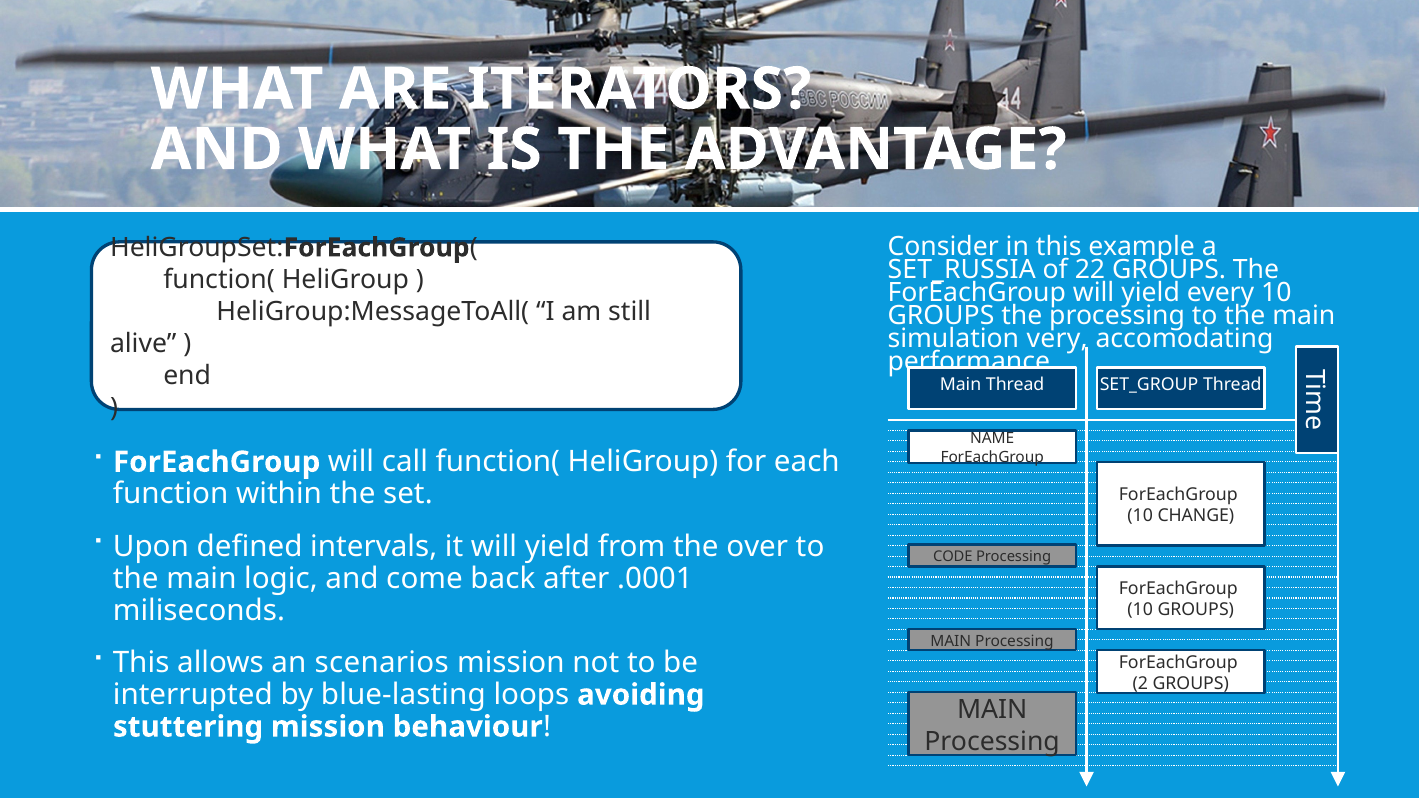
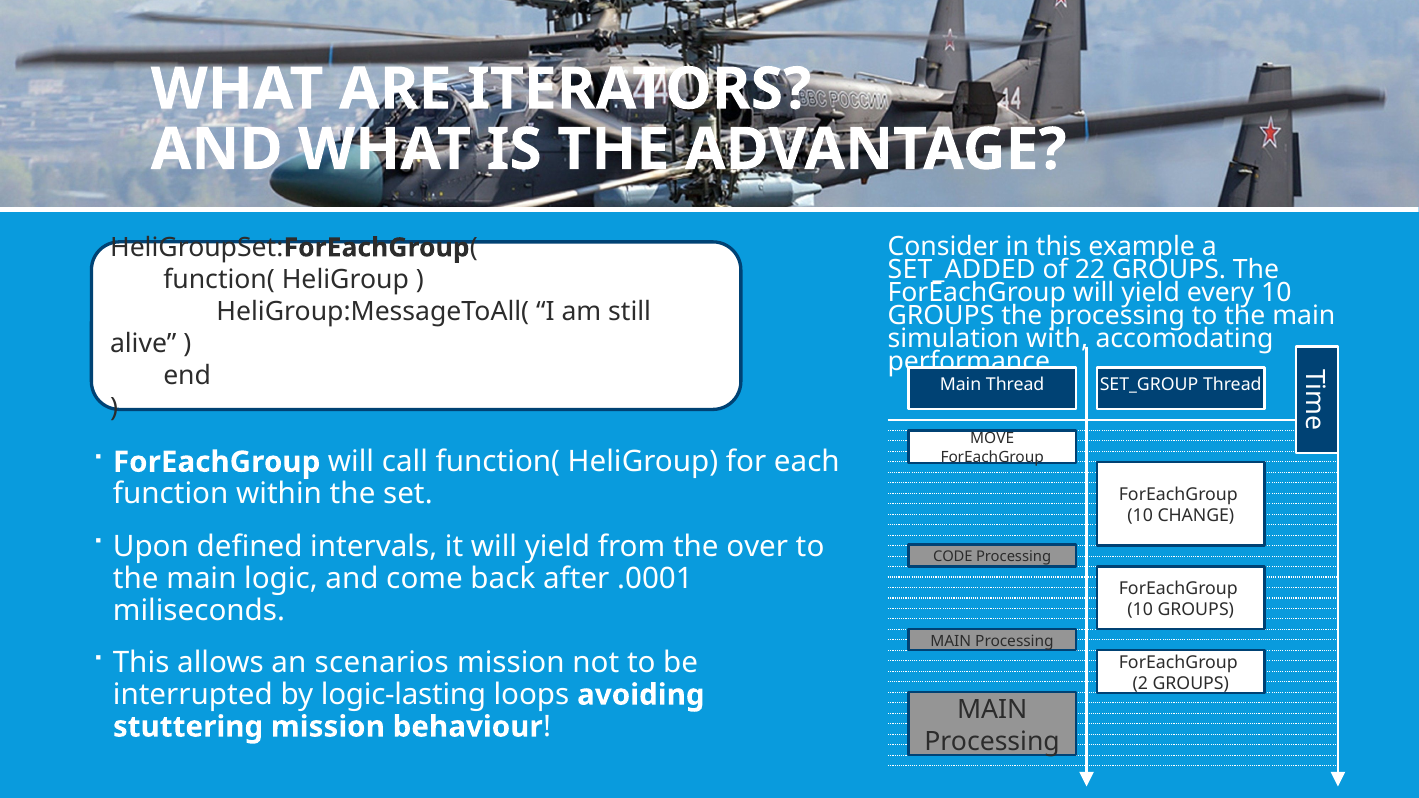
SET_RUSSIA: SET_RUSSIA -> SET_ADDED
very: very -> with
NAME: NAME -> MOVE
blue-lasting: blue-lasting -> logic-lasting
